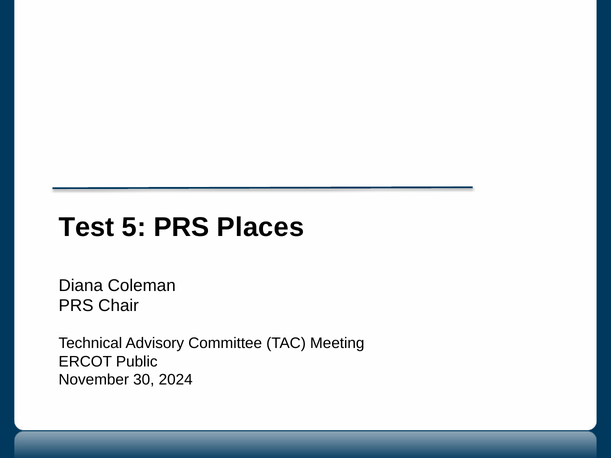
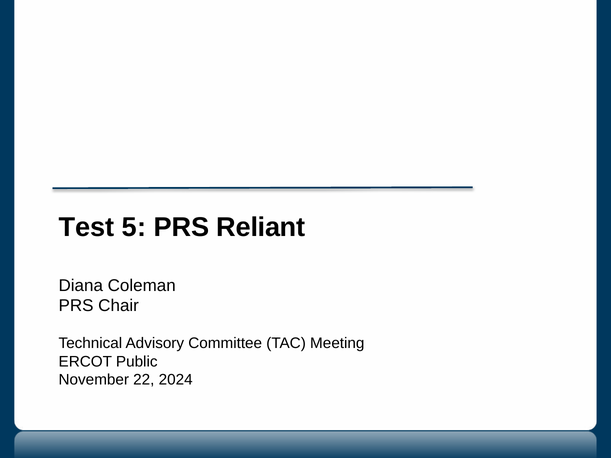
Places: Places -> Reliant
30: 30 -> 22
